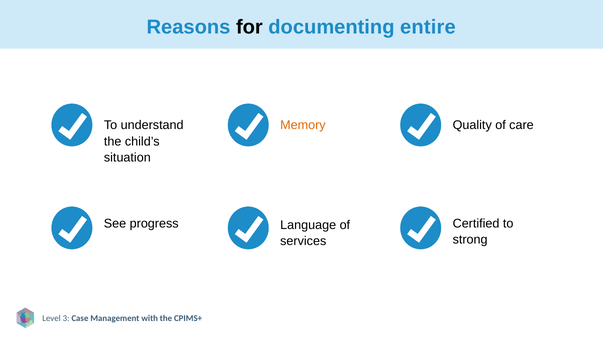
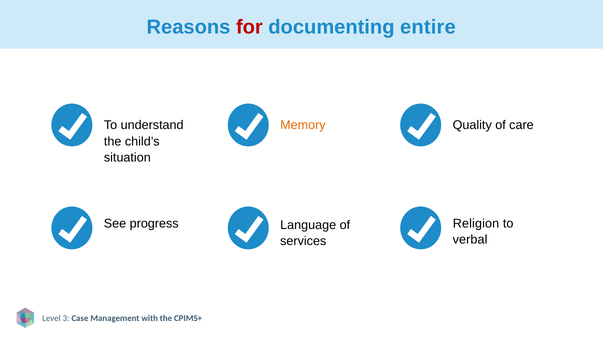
for colour: black -> red
Certified: Certified -> Religion
strong: strong -> verbal
